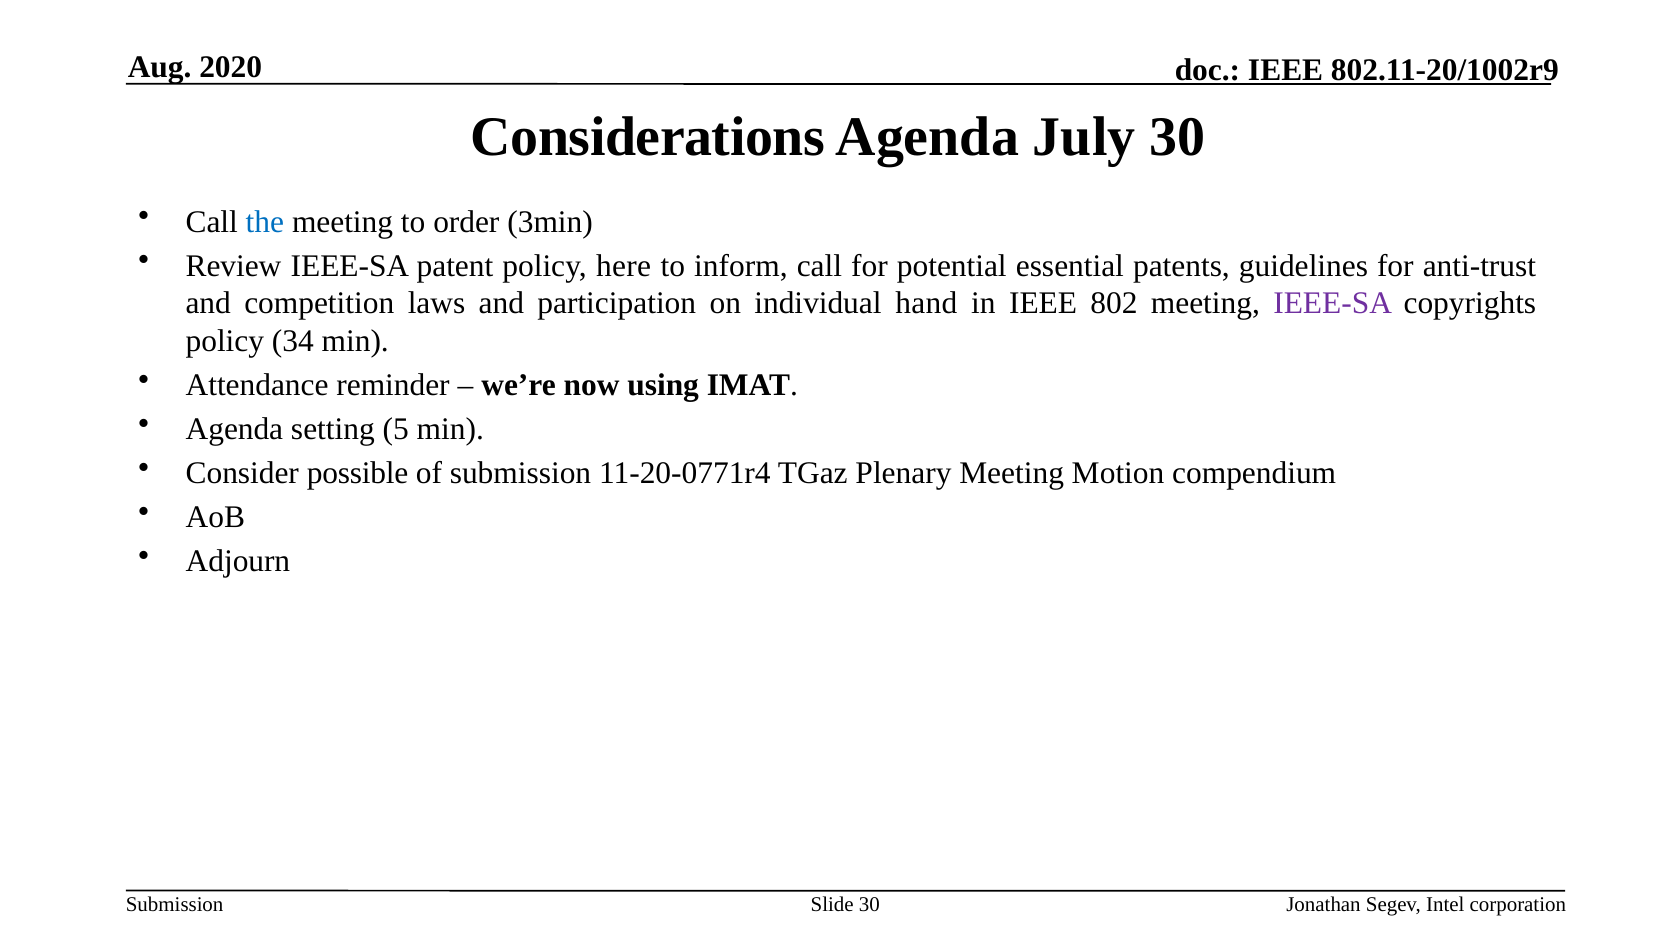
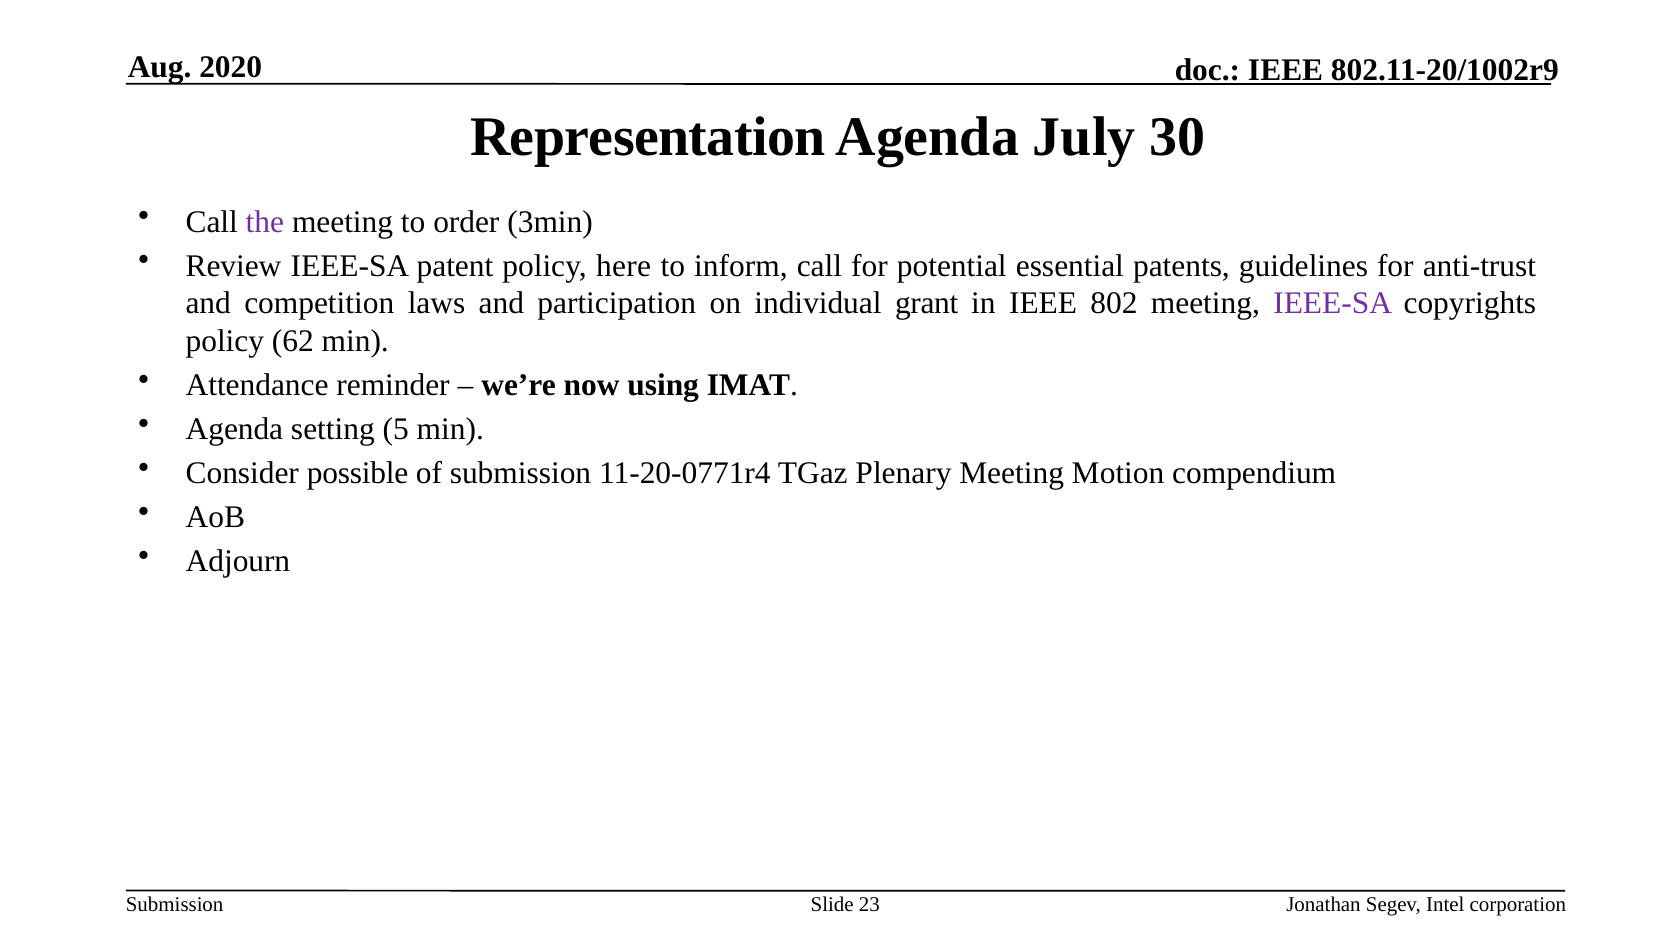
Considerations: Considerations -> Representation
the colour: blue -> purple
hand: hand -> grant
34: 34 -> 62
Slide 30: 30 -> 23
